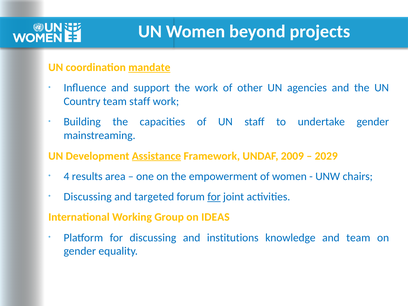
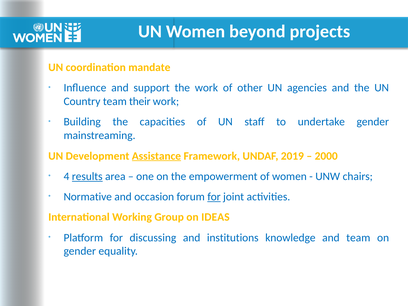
mandate underline: present -> none
team staff: staff -> their
2009: 2009 -> 2019
2029: 2029 -> 2000
results underline: none -> present
Discussing at (88, 197): Discussing -> Normative
targeted: targeted -> occasion
